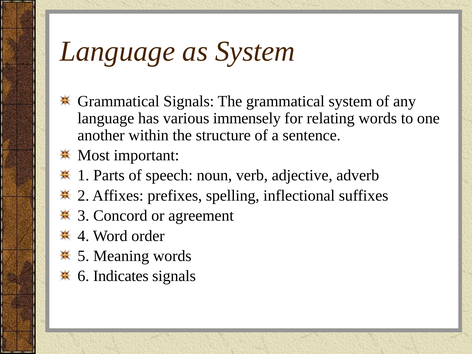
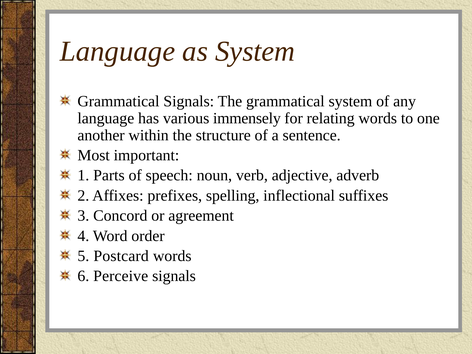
Meaning: Meaning -> Postcard
Indicates: Indicates -> Perceive
